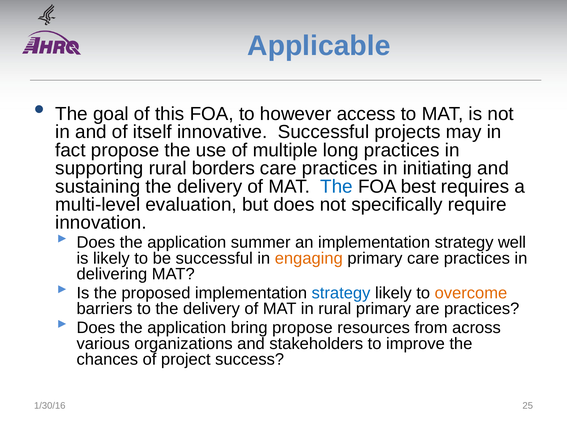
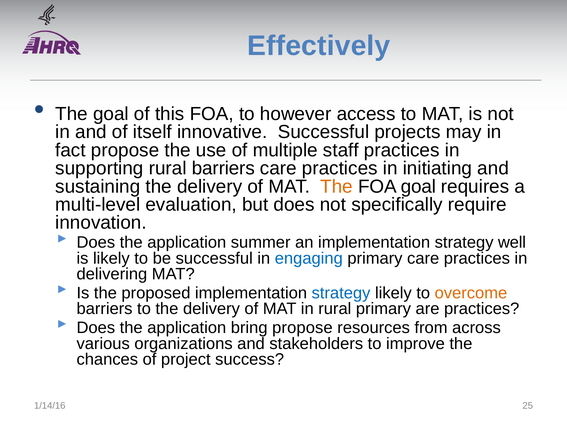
Applicable: Applicable -> Effectively
long: long -> staff
rural borders: borders -> barriers
The at (337, 187) colour: blue -> orange
FOA best: best -> goal
engaging colour: orange -> blue
1/30/16: 1/30/16 -> 1/14/16
